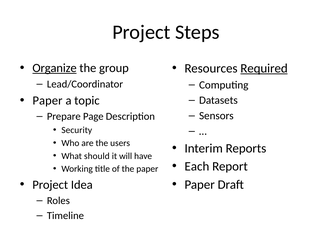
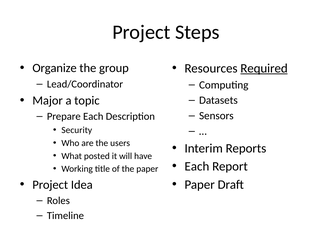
Organize underline: present -> none
Paper at (48, 101): Paper -> Major
Prepare Page: Page -> Each
should: should -> posted
